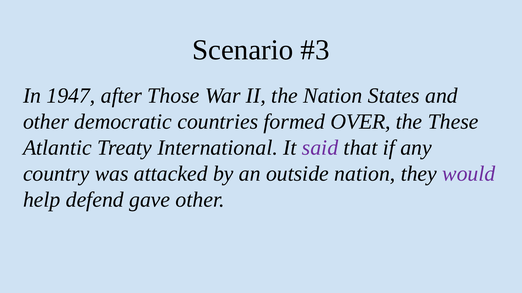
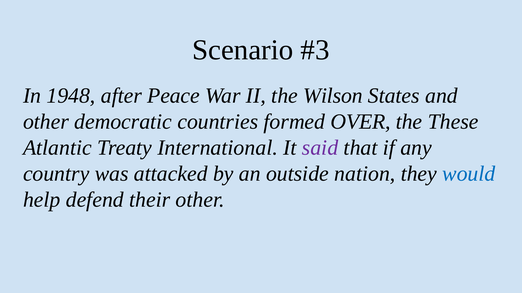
1947: 1947 -> 1948
Those: Those -> Peace
the Nation: Nation -> Wilson
would colour: purple -> blue
gave: gave -> their
